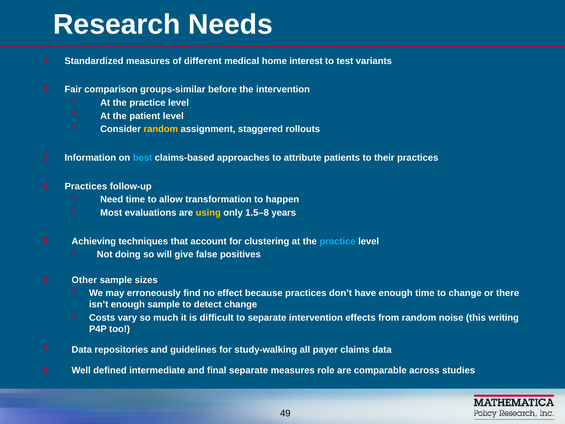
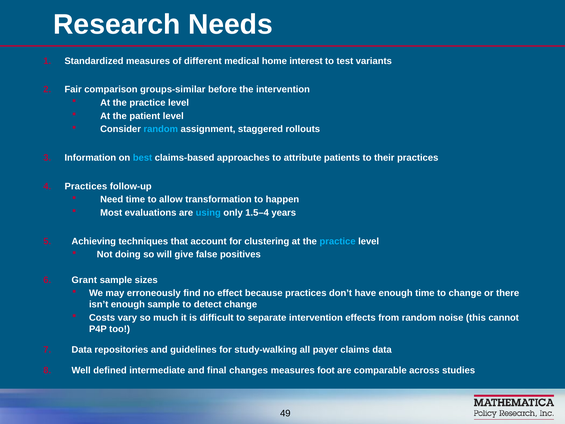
random at (161, 129) colour: yellow -> light blue
using colour: yellow -> light blue
1.5–8: 1.5–8 -> 1.5–4
Other: Other -> Grant
writing: writing -> cannot
final separate: separate -> changes
role: role -> foot
